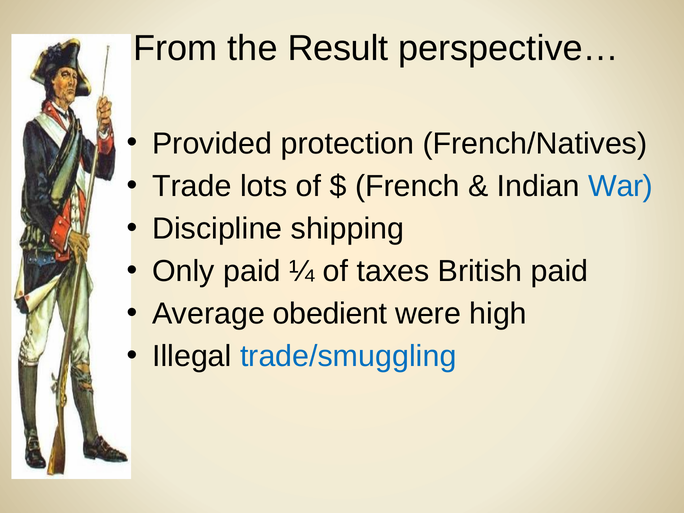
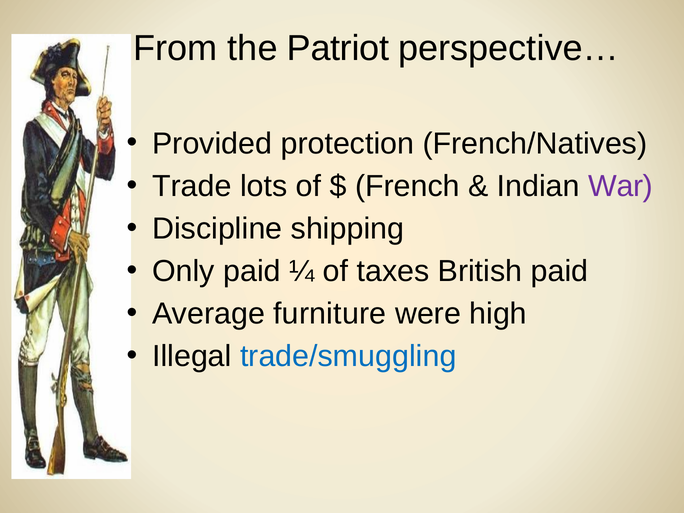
Result: Result -> Patriot
War colour: blue -> purple
obedient: obedient -> furniture
